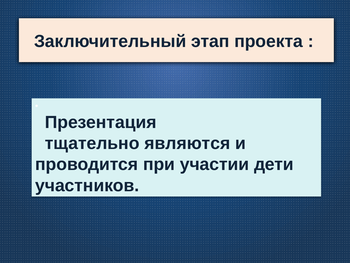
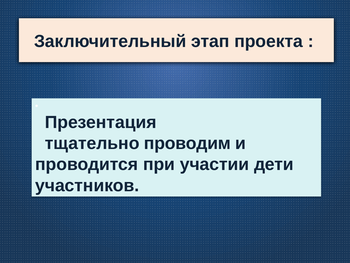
являются: являются -> проводим
